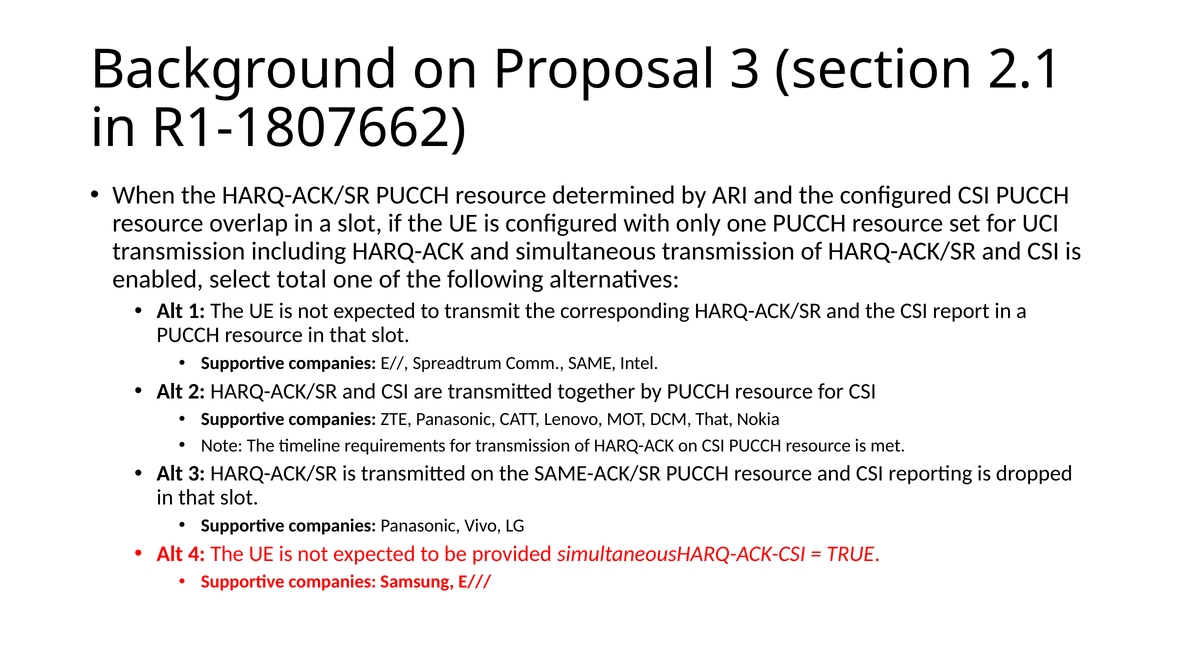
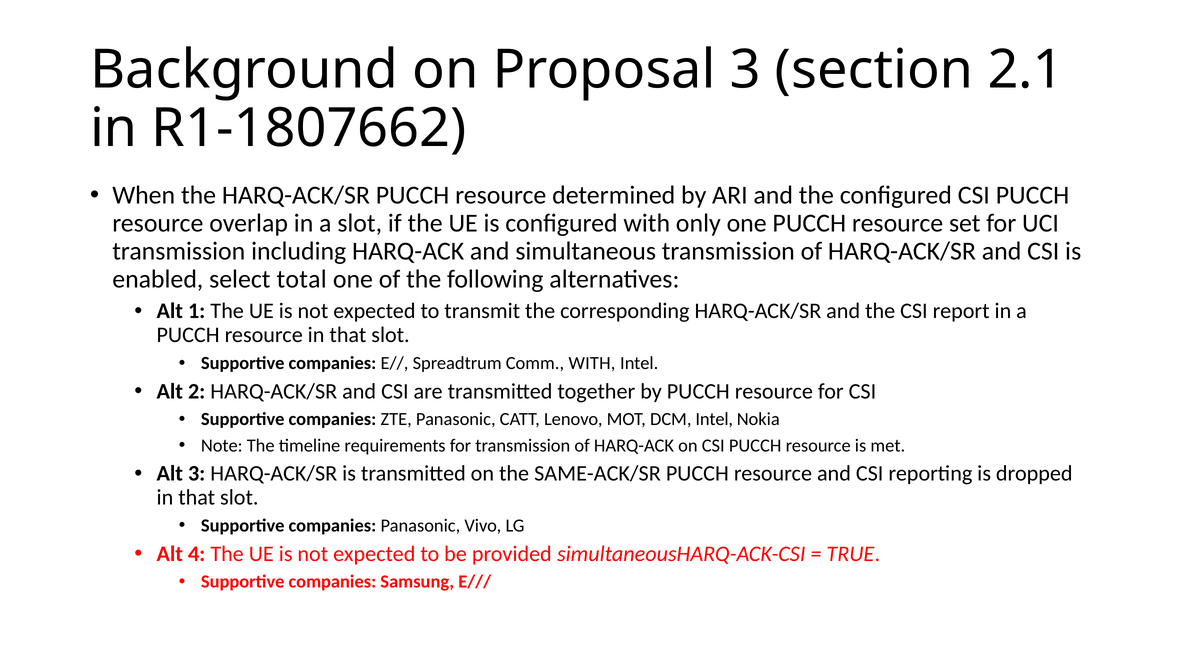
Comm SAME: SAME -> WITH
DCM That: That -> Intel
